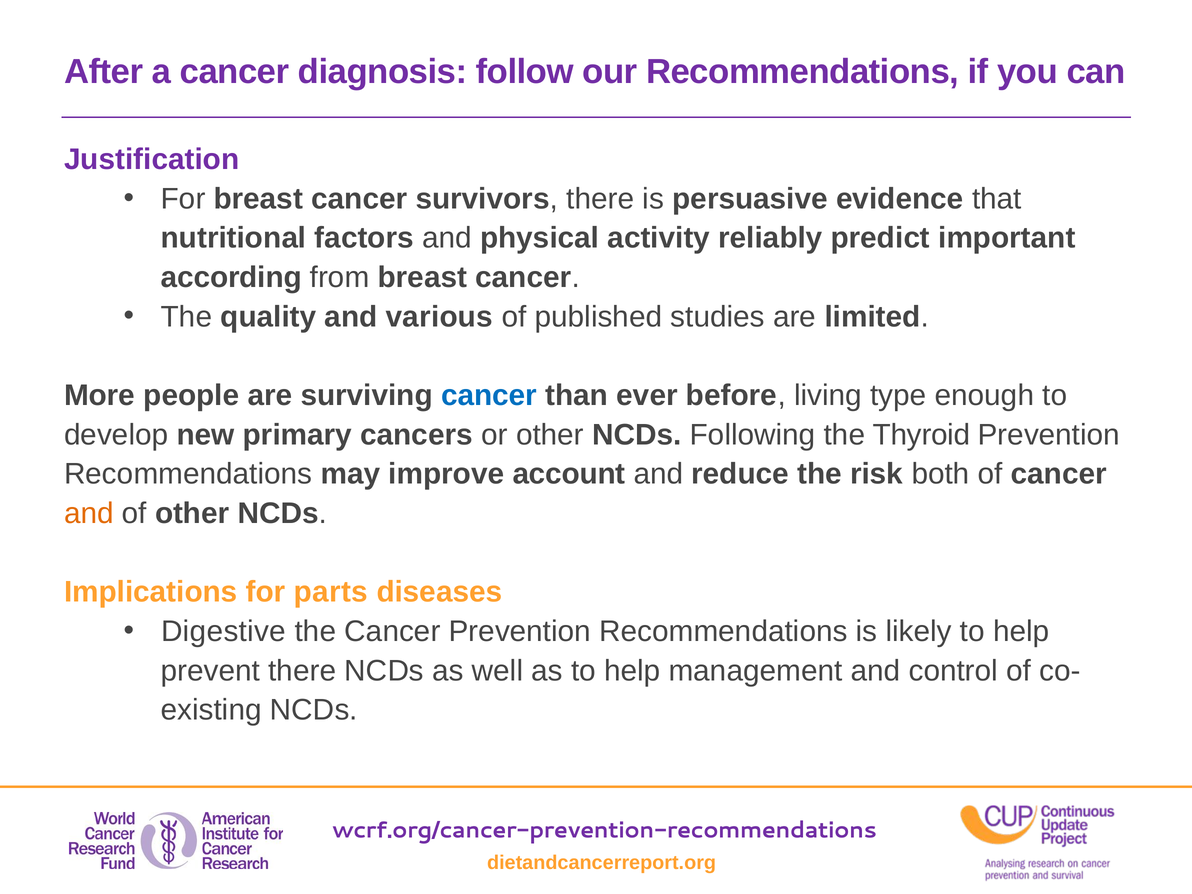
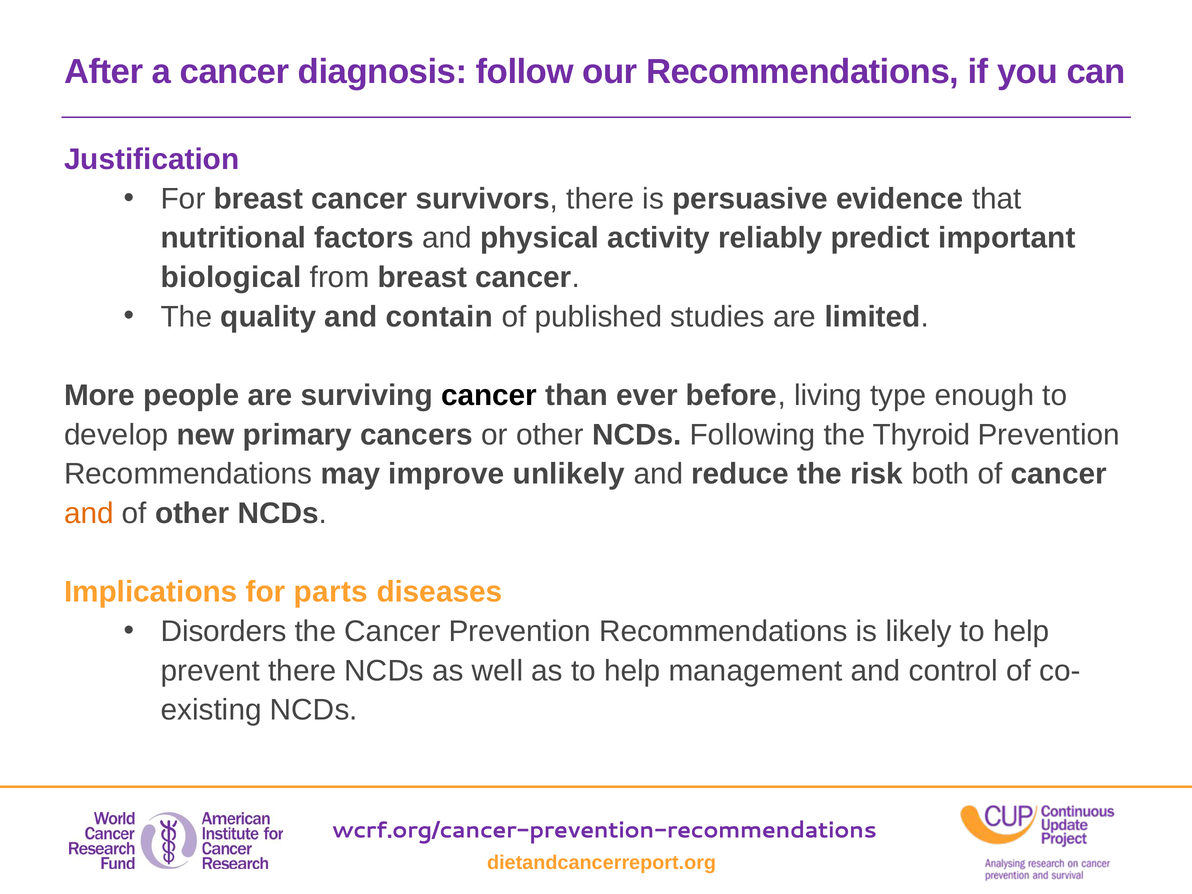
according: according -> biological
various: various -> contain
cancer at (489, 395) colour: blue -> black
account: account -> unlikely
Digestive: Digestive -> Disorders
